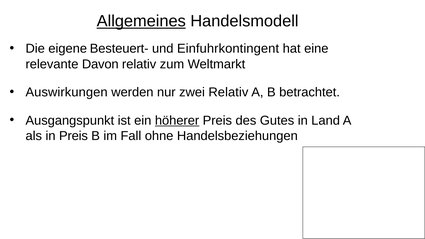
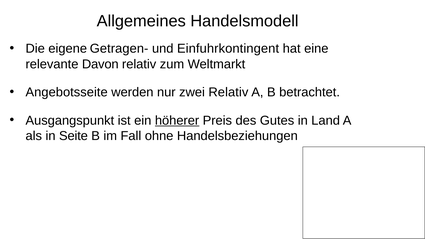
Allgemeines underline: present -> none
Besteuert-: Besteuert- -> Getragen-
Auswirkungen: Auswirkungen -> Angebotsseite
in Preis: Preis -> Seite
